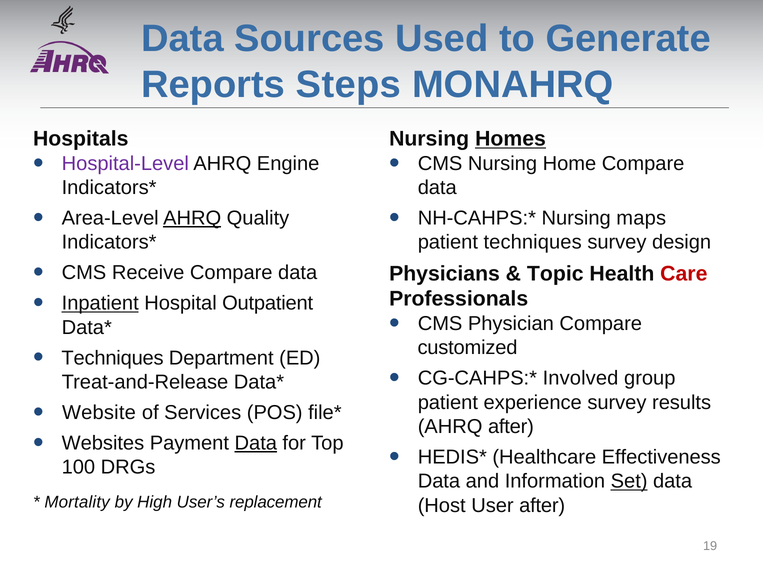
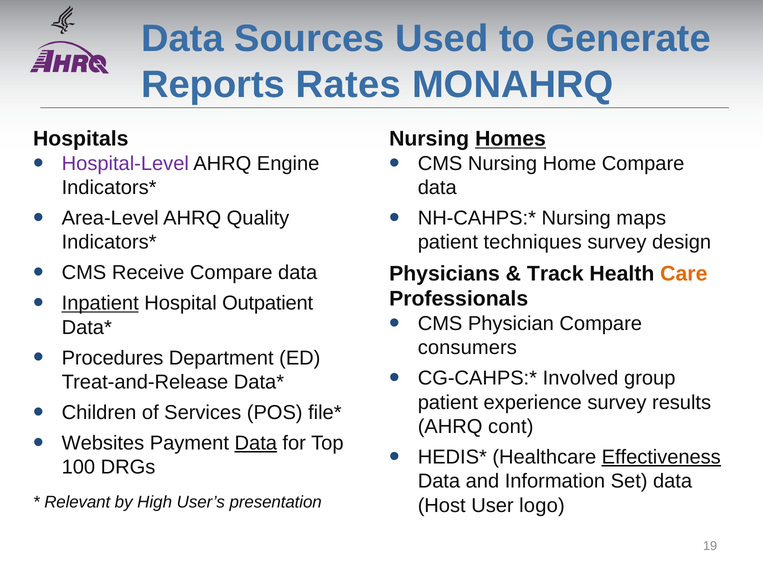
Steps: Steps -> Rates
AHRQ at (192, 218) underline: present -> none
Topic: Topic -> Track
Care colour: red -> orange
customized: customized -> consumers
Techniques at (113, 358): Techniques -> Procedures
Website: Website -> Children
AHRQ after: after -> cont
Effectiveness underline: none -> present
Set underline: present -> none
Mortality: Mortality -> Relevant
replacement: replacement -> presentation
User after: after -> logo
